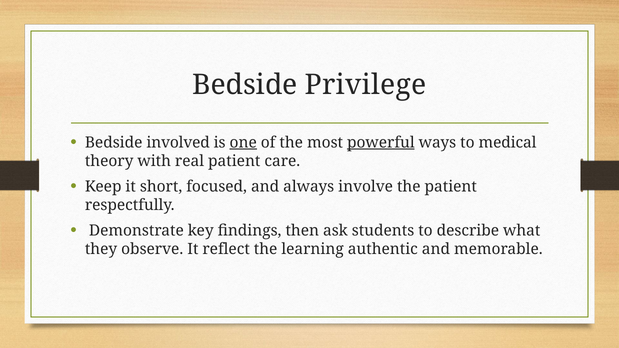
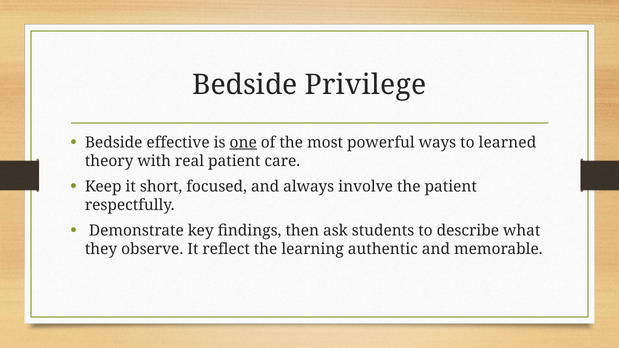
involved: involved -> effective
powerful underline: present -> none
medical: medical -> learned
